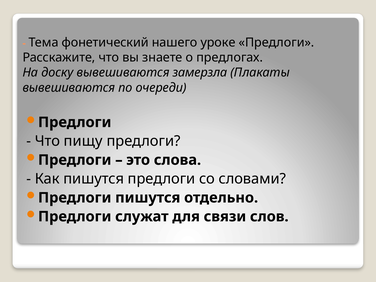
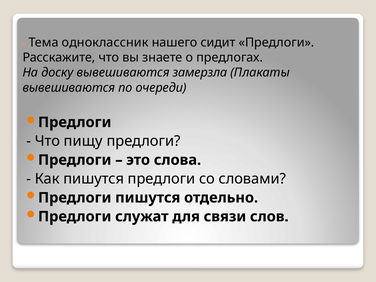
фонетический: фонетический -> одноклассник
уроке: уроке -> сидит
